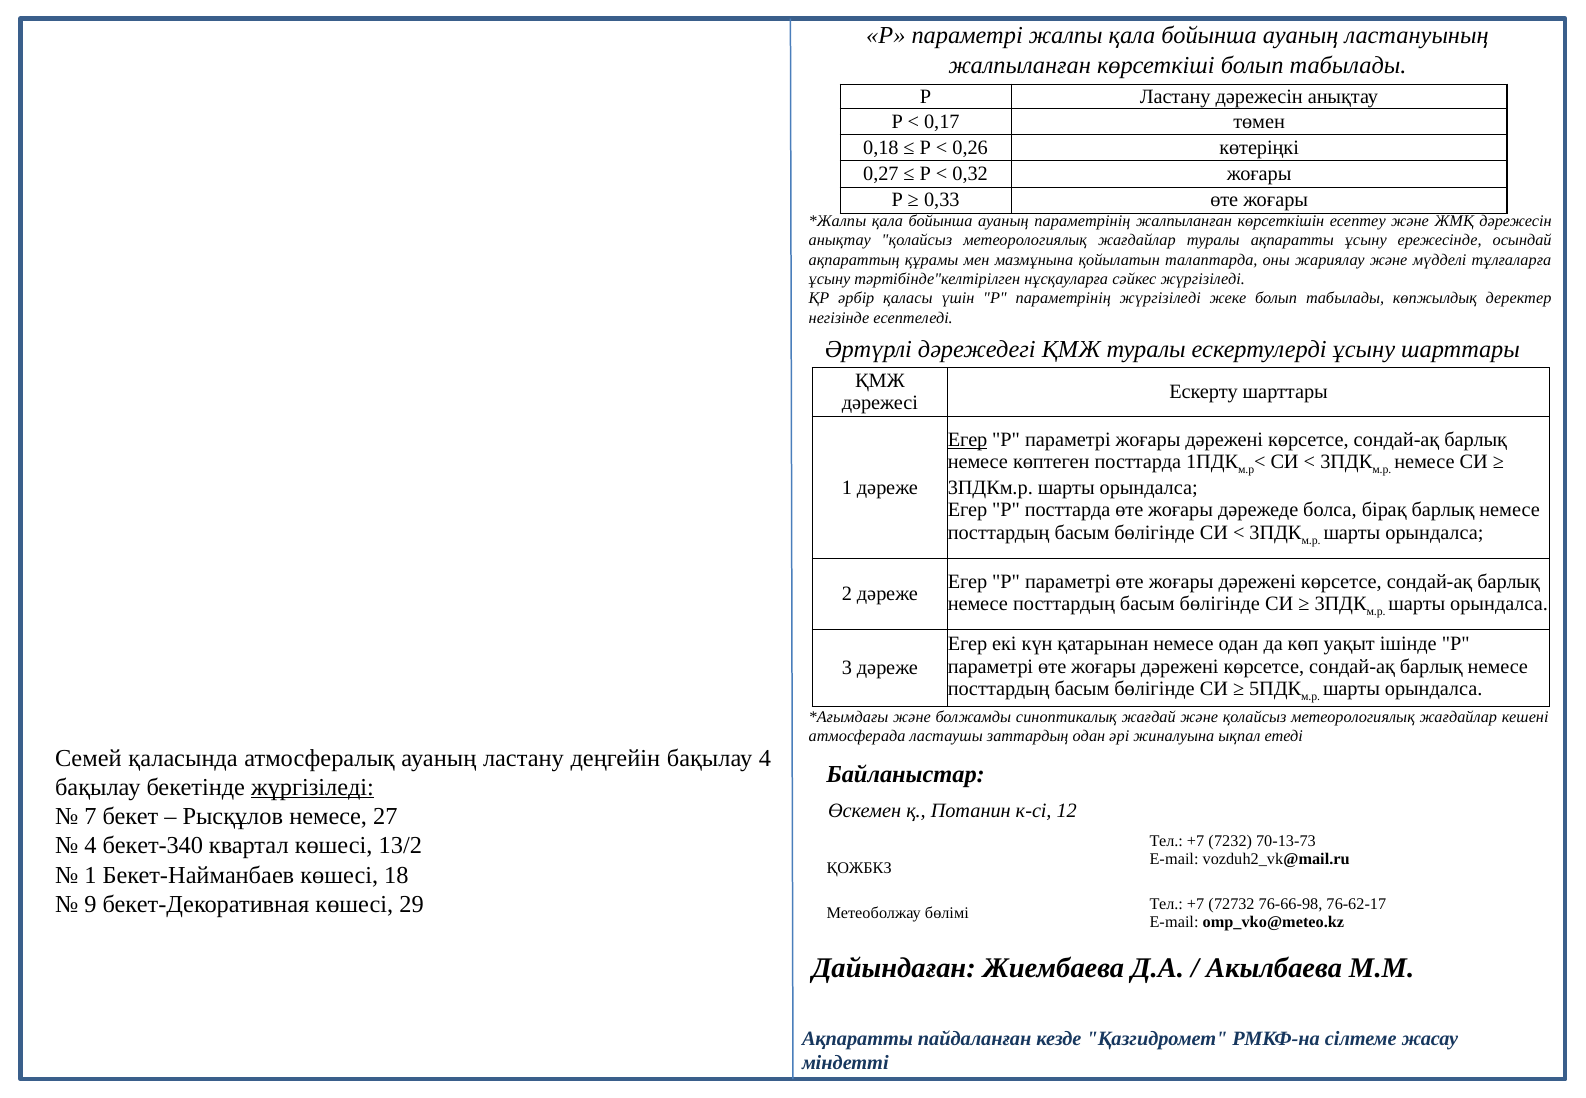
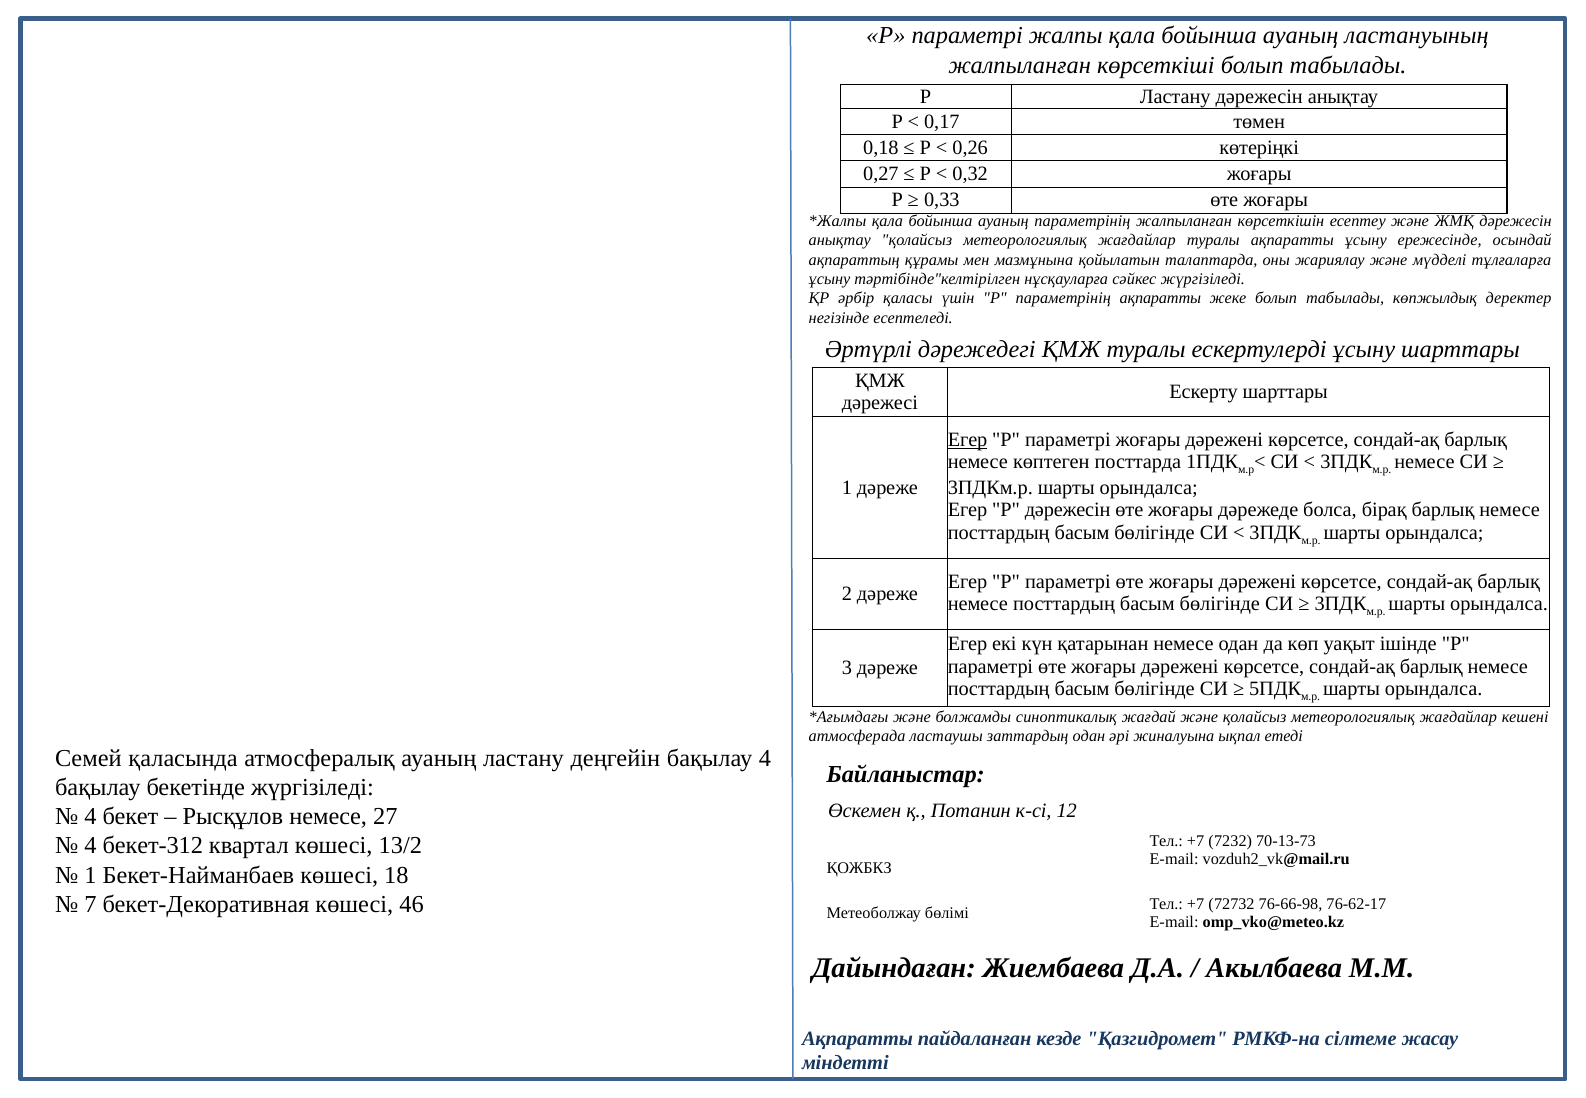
параметрінің жүргізіледі: жүргізіледі -> ақпаратты
P посттарда: посттарда -> дәрежесін
жүргізіледі at (312, 787) underline: present -> none
7 at (91, 817): 7 -> 4
бекет-340: бекет-340 -> бекет-312
9: 9 -> 7
29: 29 -> 46
